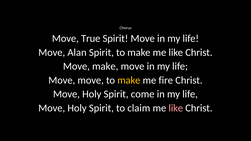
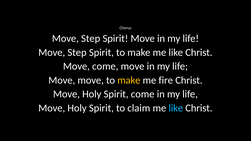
True at (91, 39): True -> Step
Alan at (77, 52): Alan -> Step
Move make: make -> come
like at (176, 108) colour: pink -> light blue
